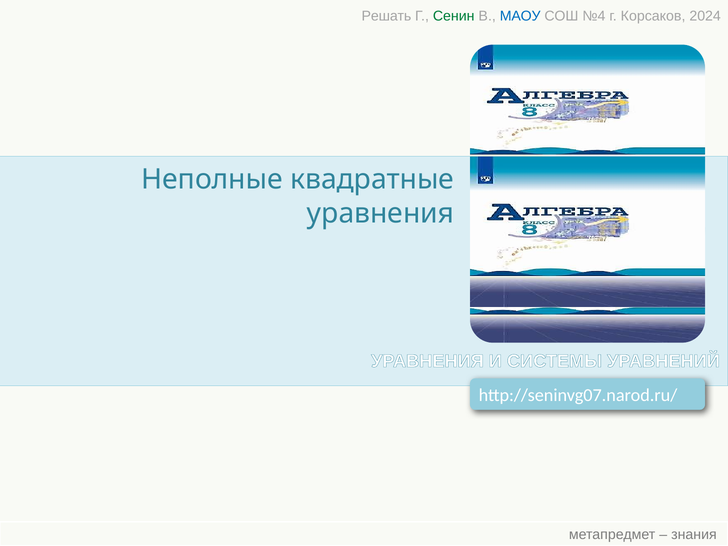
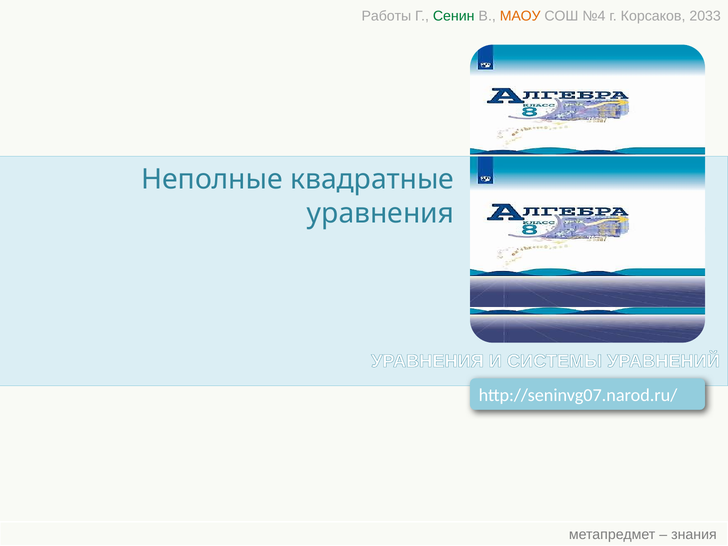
Решать: Решать -> Работы
МАОУ colour: blue -> orange
2024: 2024 -> 2033
